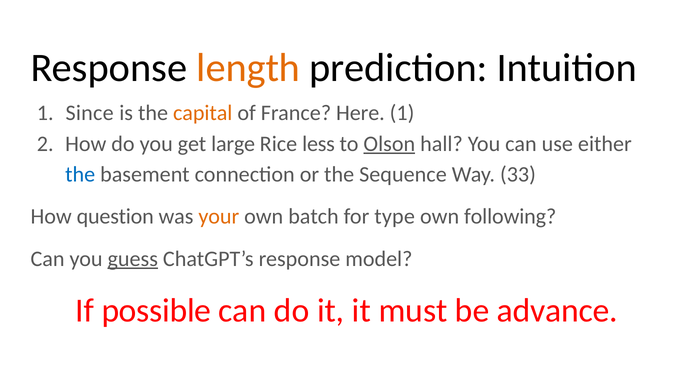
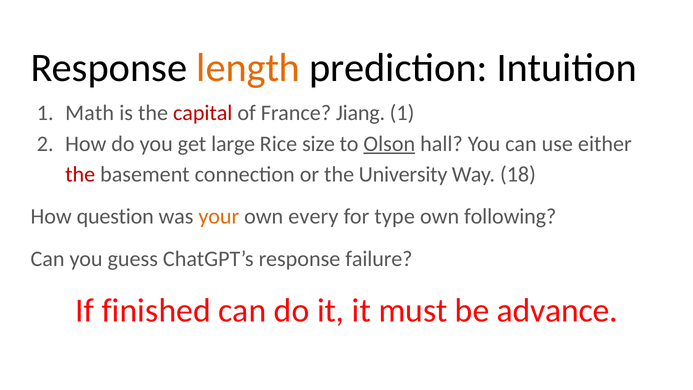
Since: Since -> Math
capital colour: orange -> red
Here: Here -> Jiang
less: less -> size
the at (80, 174) colour: blue -> red
Sequence: Sequence -> University
33: 33 -> 18
batch: batch -> every
guess underline: present -> none
model: model -> failure
possible: possible -> finished
